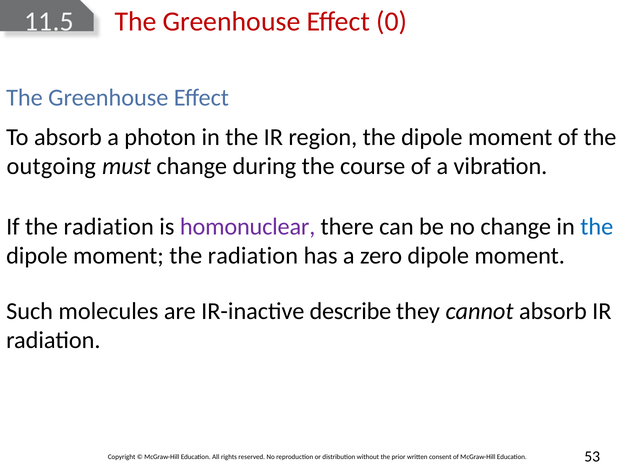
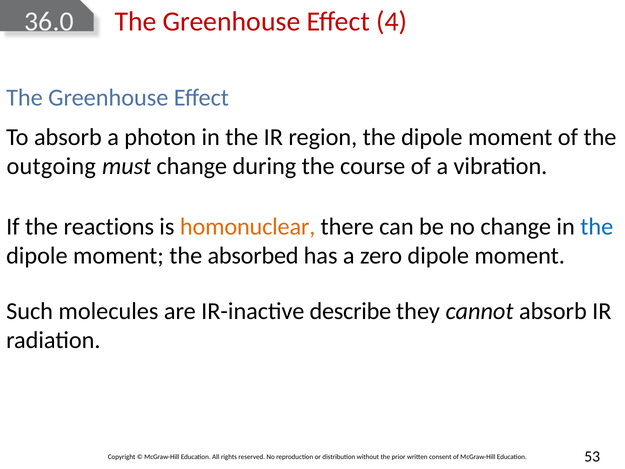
11.5: 11.5 -> 36.0
0: 0 -> 4
If the radiation: radiation -> reactions
homonuclear colour: purple -> orange
moment the radiation: radiation -> absorbed
